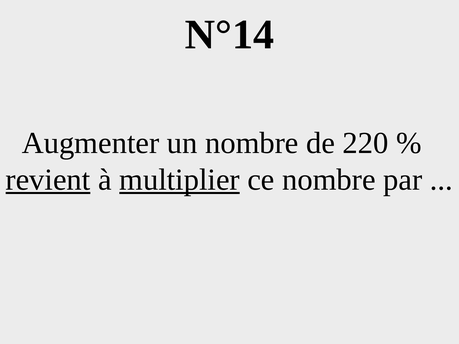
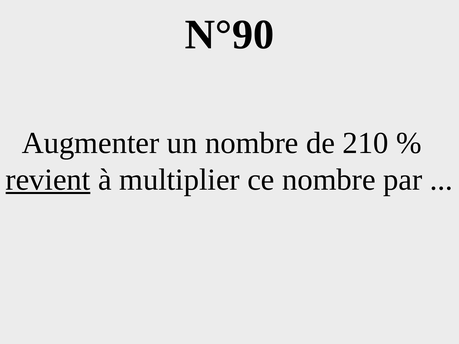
N°14: N°14 -> N°90
220: 220 -> 210
multiplier underline: present -> none
